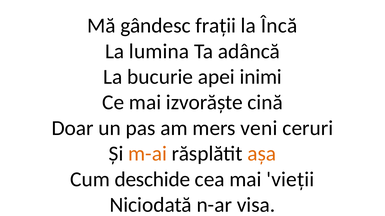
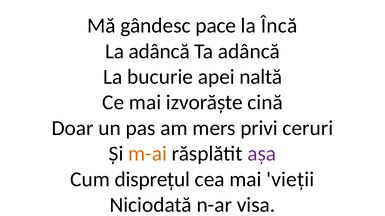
frații: frații -> pace
La lumina: lumina -> adâncă
inimi: inimi -> naltă
veni: veni -> privi
așa colour: orange -> purple
deschide: deschide -> disprețul
